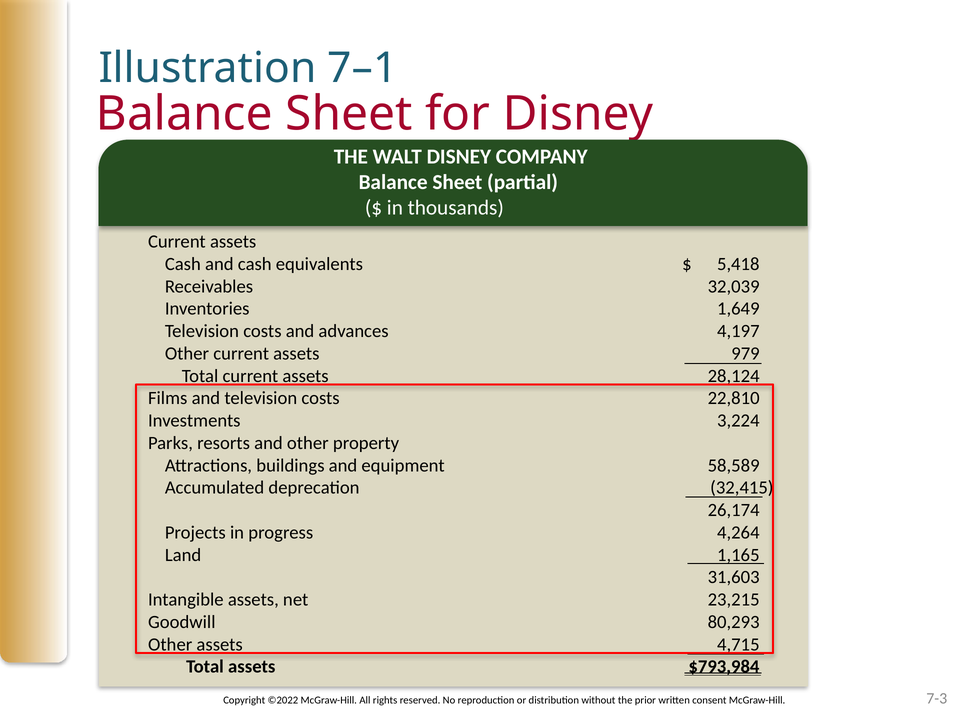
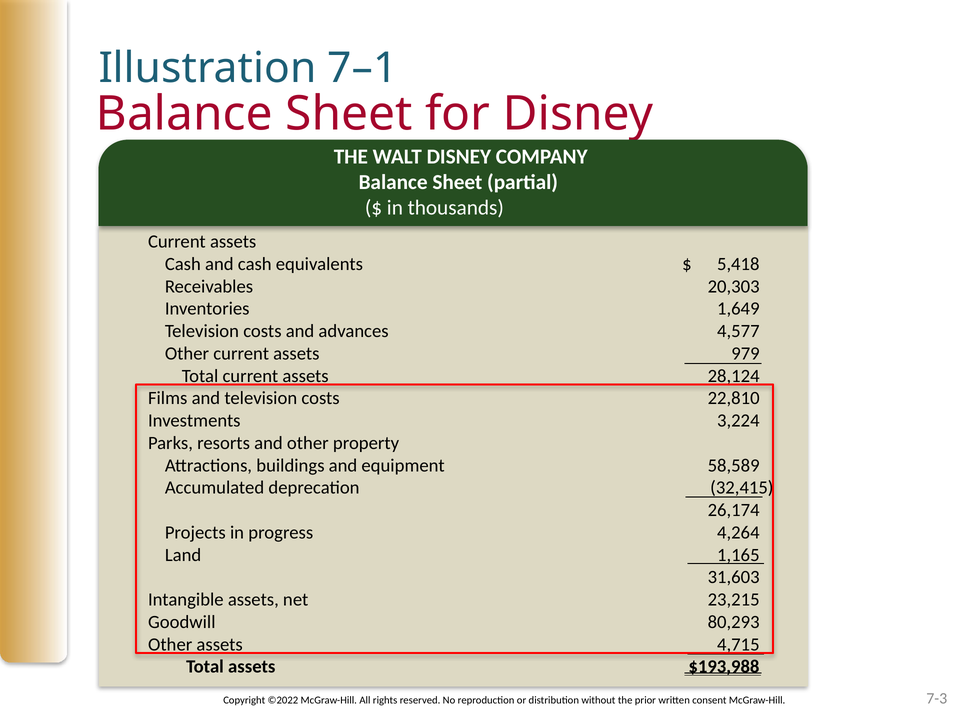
32,039: 32,039 -> 20,303
4,197: 4,197 -> 4,577
$793,984: $793,984 -> $193,988
